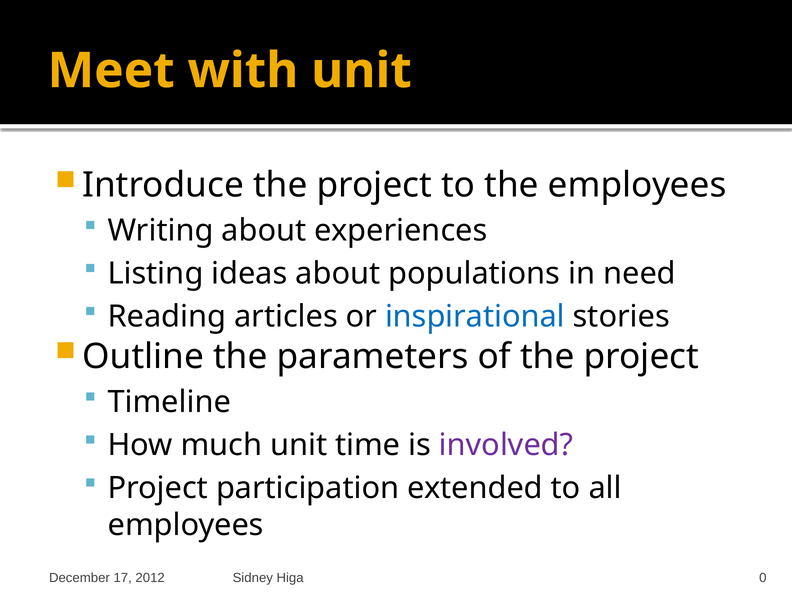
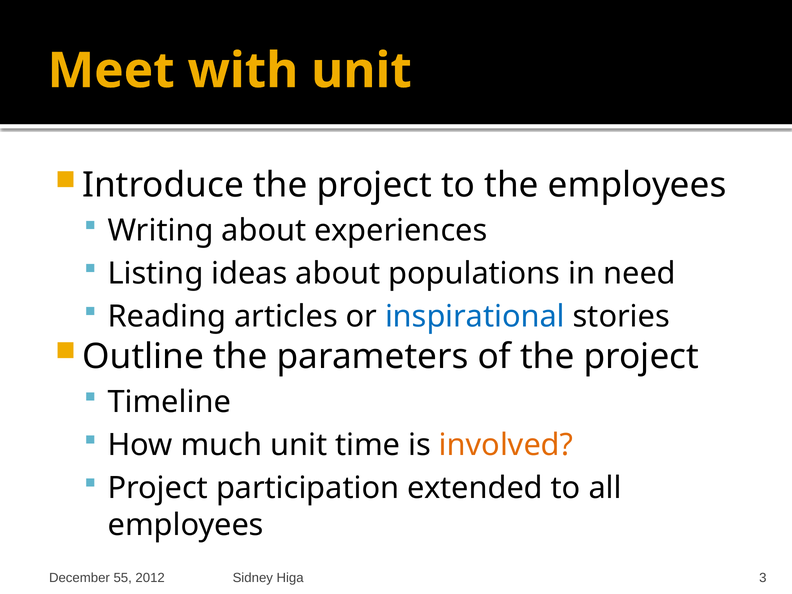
involved colour: purple -> orange
17: 17 -> 55
0: 0 -> 3
